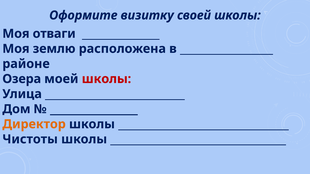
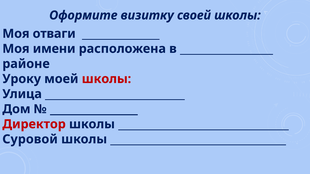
землю: землю -> имени
Озера: Озера -> Уроку
Директор colour: orange -> red
Чистоты: Чистоты -> Суровой
